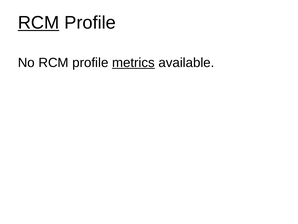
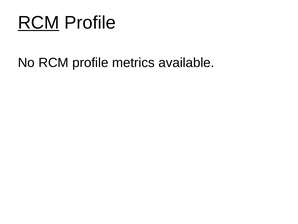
metrics underline: present -> none
